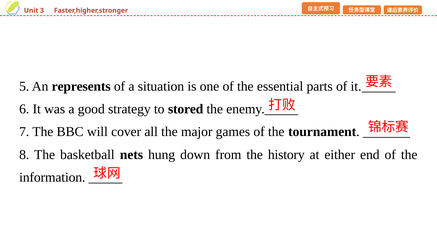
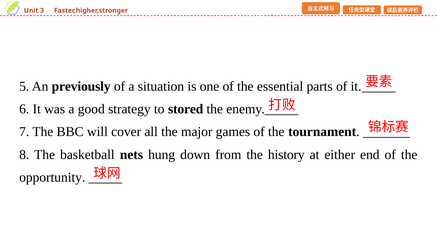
represents: represents -> previously
information: information -> opportunity
